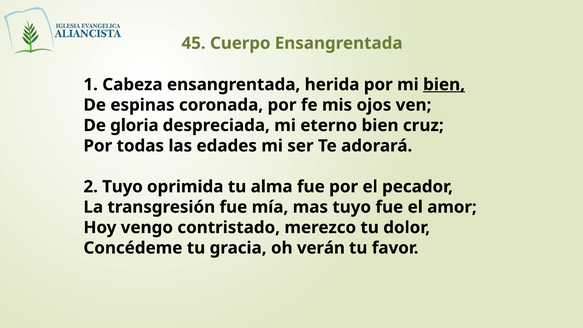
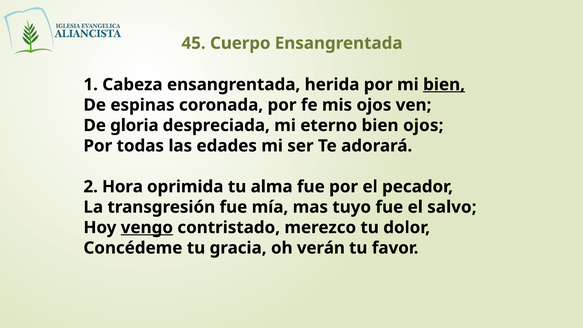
bien cruz: cruz -> ojos
2 Tuyo: Tuyo -> Hora
amor: amor -> salvo
vengo underline: none -> present
